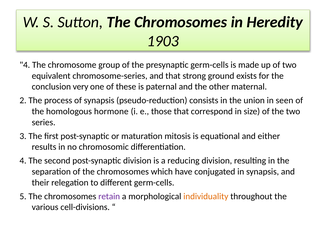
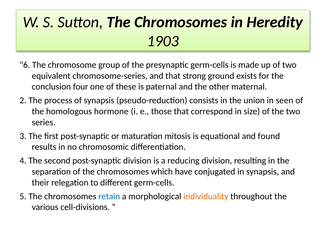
4 at (25, 65): 4 -> 6
very: very -> four
either: either -> found
retain colour: purple -> blue
